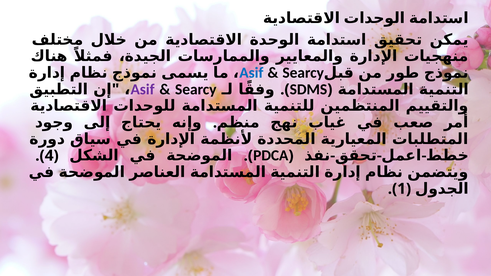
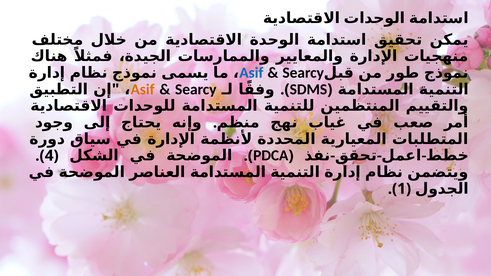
Asif at (143, 89) colour: purple -> orange
